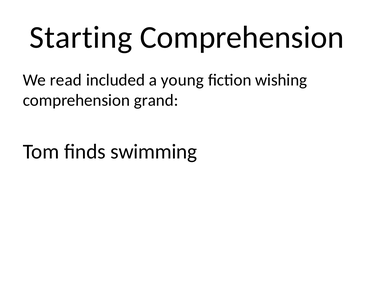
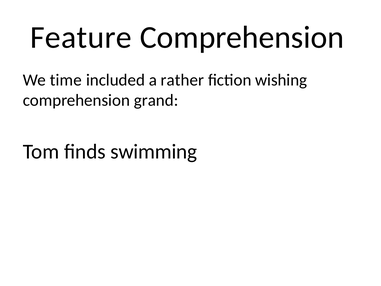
Starting: Starting -> Feature
read: read -> time
young: young -> rather
